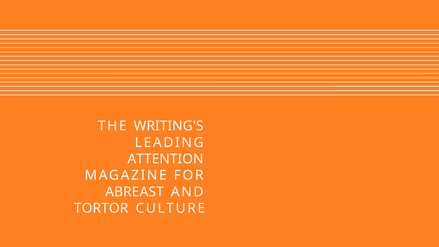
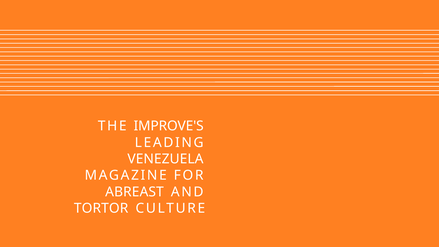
WRITING'S: WRITING'S -> IMPROVE'S
ATTENTION: ATTENTION -> VENEZUELA
